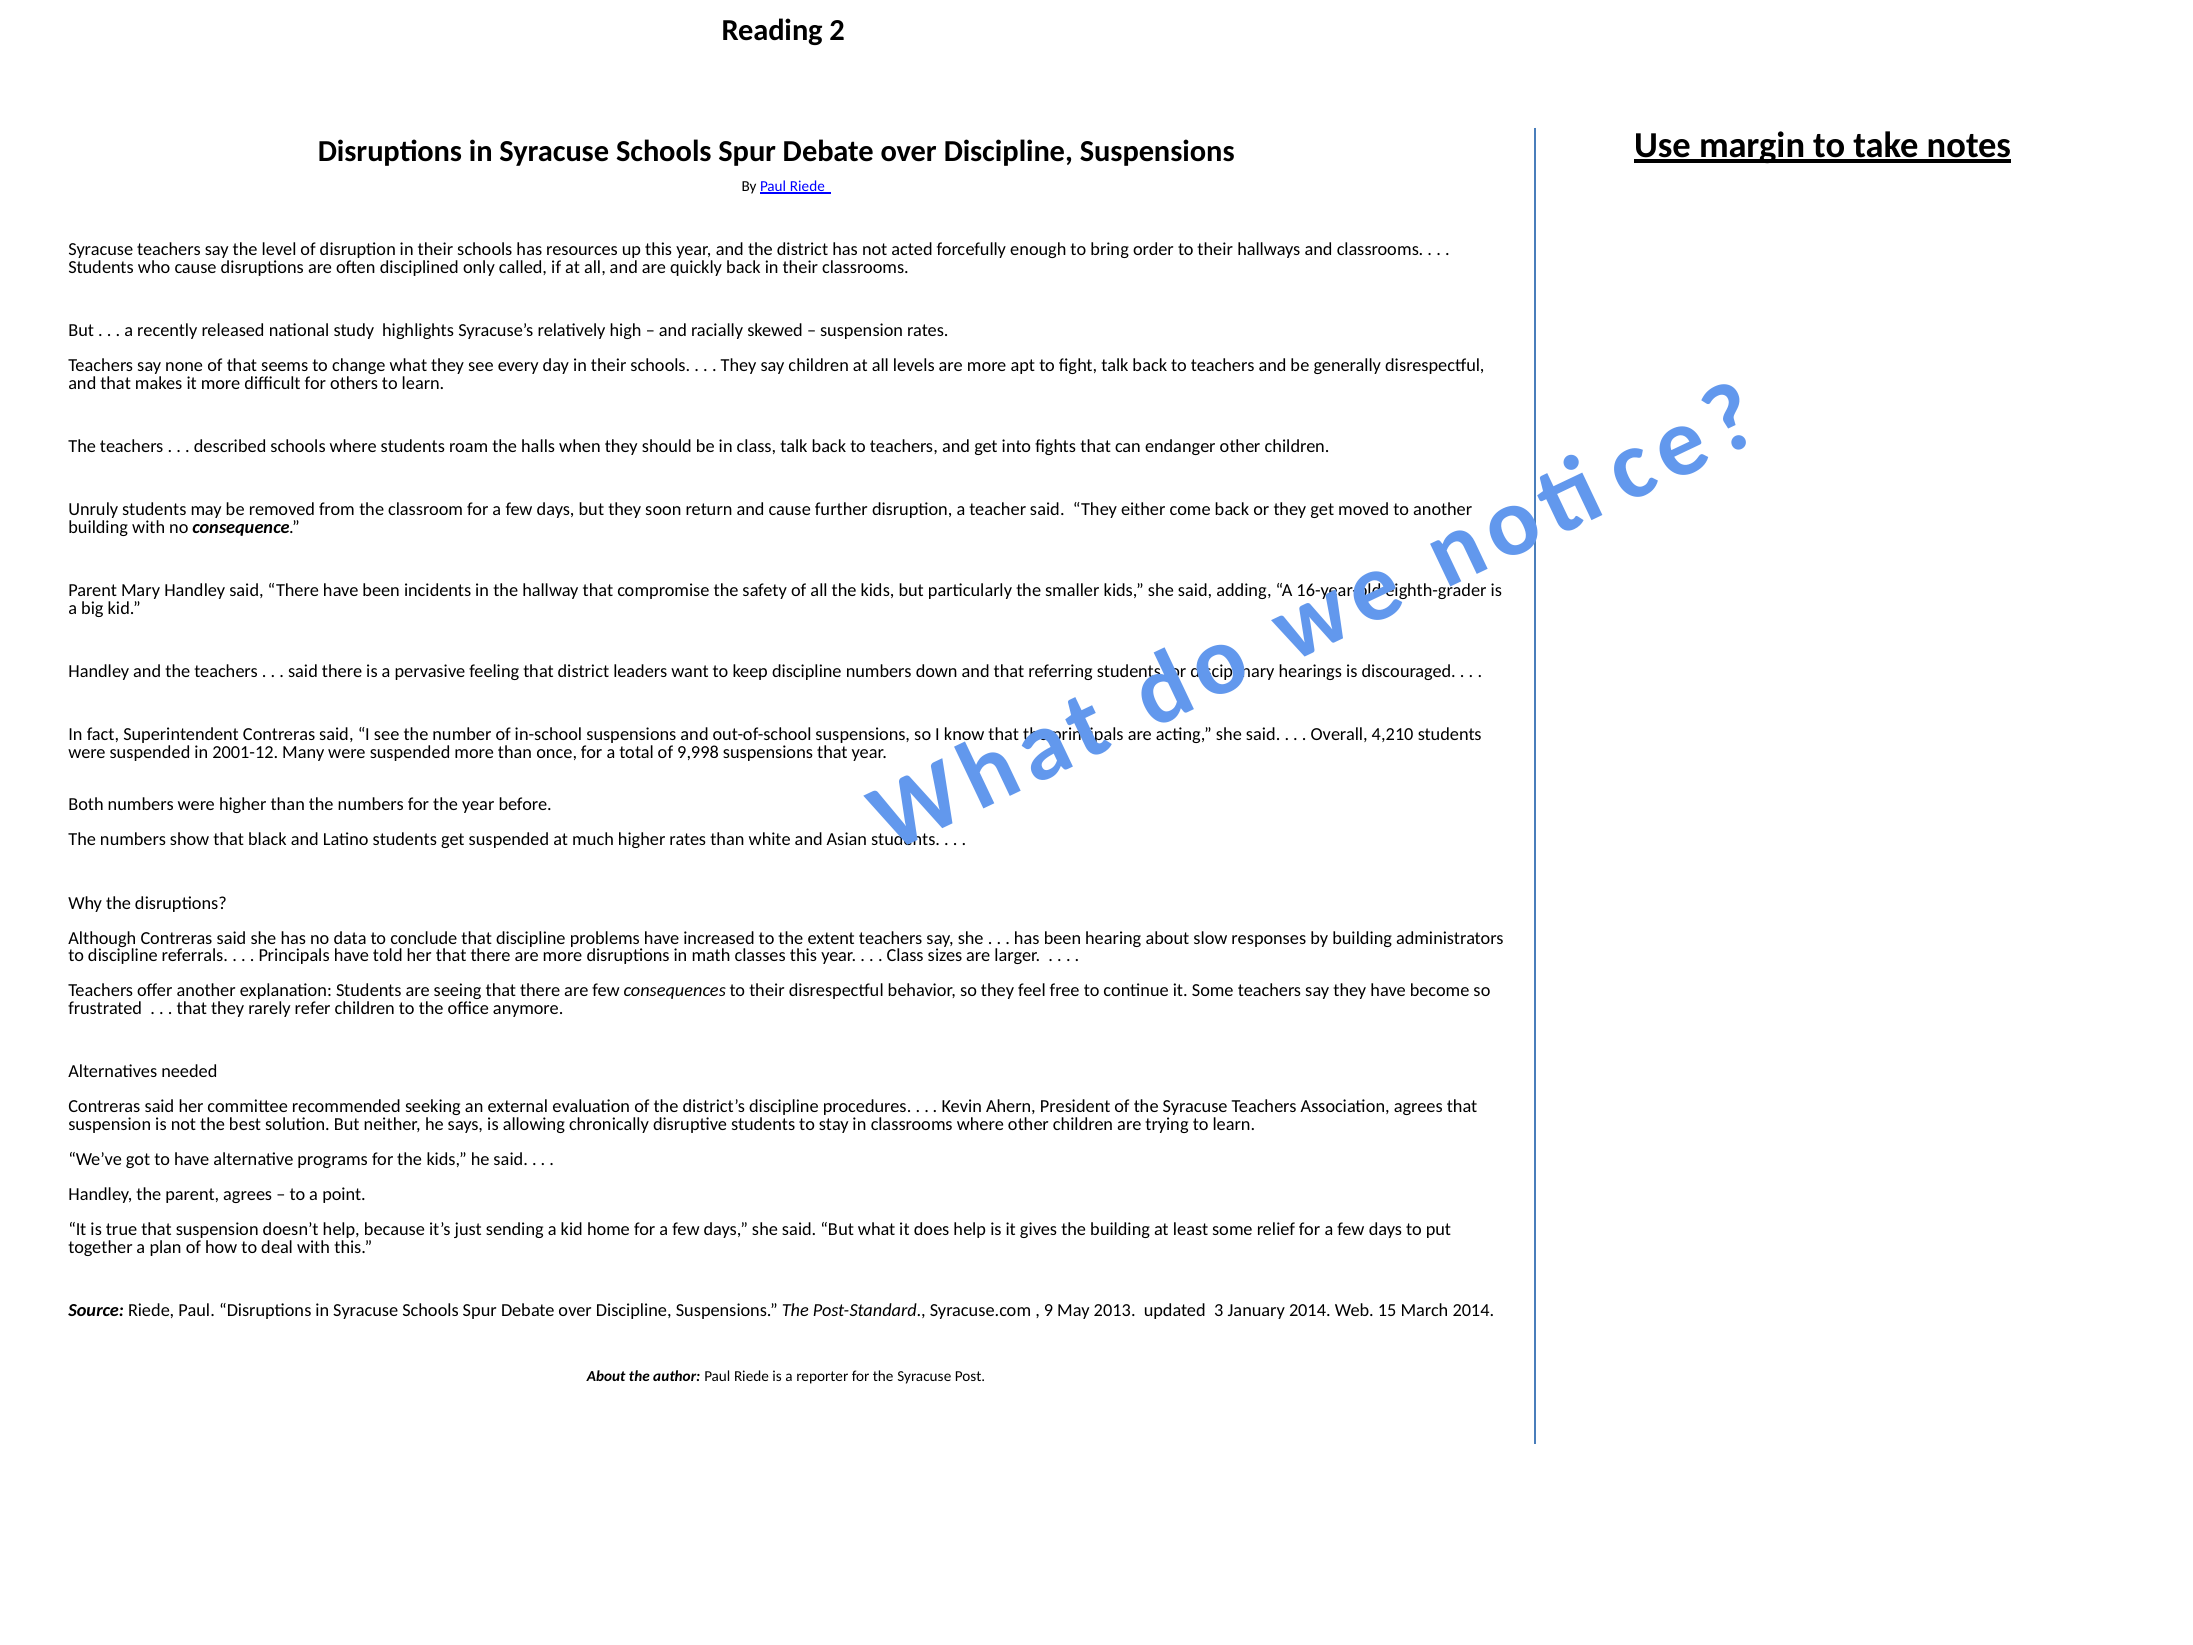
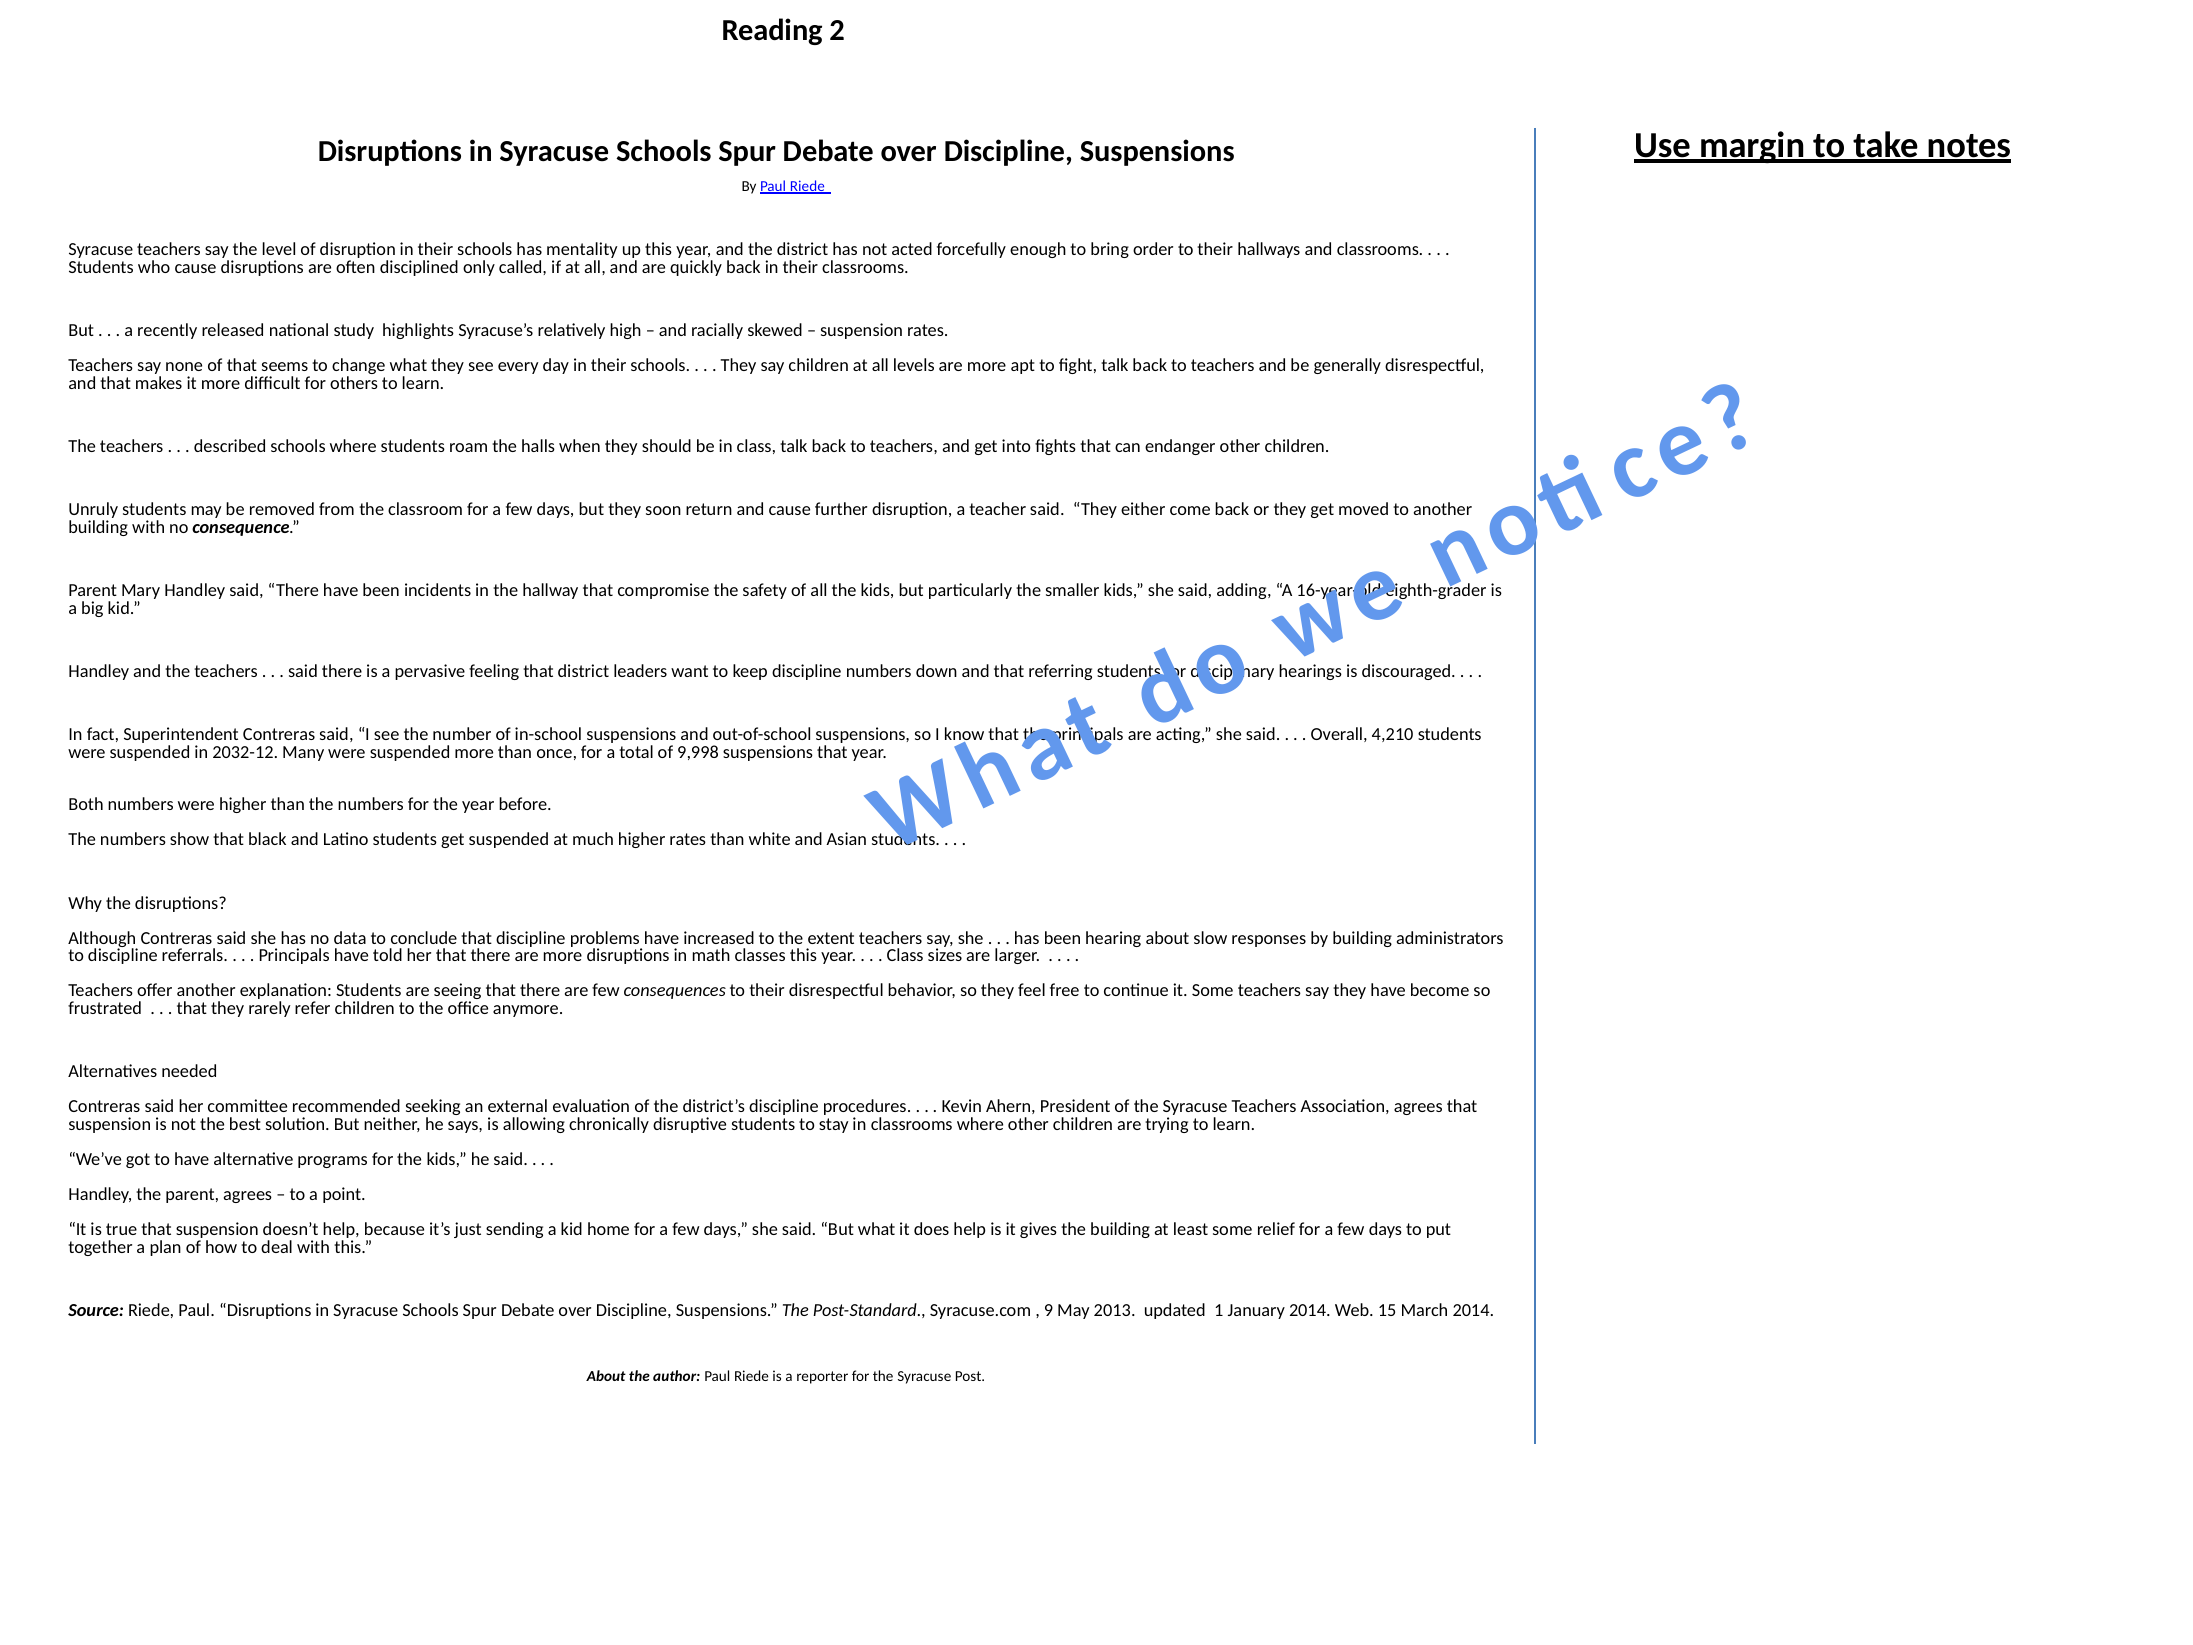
resources: resources -> mentality
2001-12: 2001-12 -> 2032-12
3: 3 -> 1
